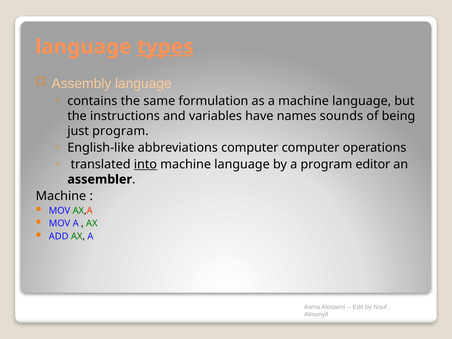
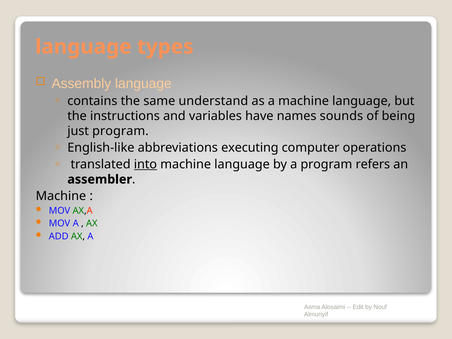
types underline: present -> none
formulation: formulation -> understand
abbreviations computer: computer -> executing
editor: editor -> refers
